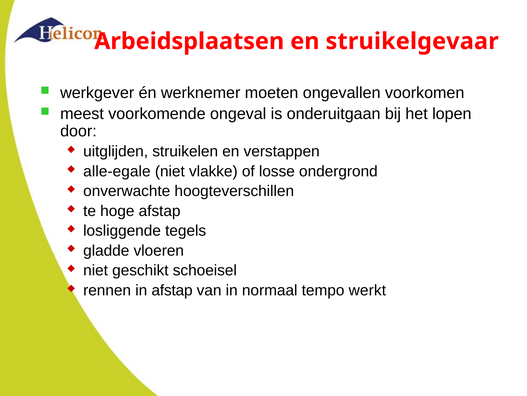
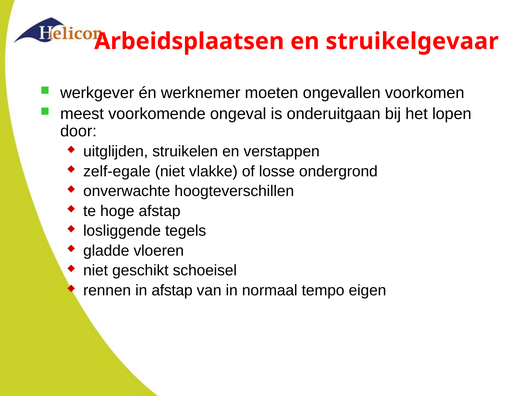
alle-egale: alle-egale -> zelf-egale
werkt: werkt -> eigen
